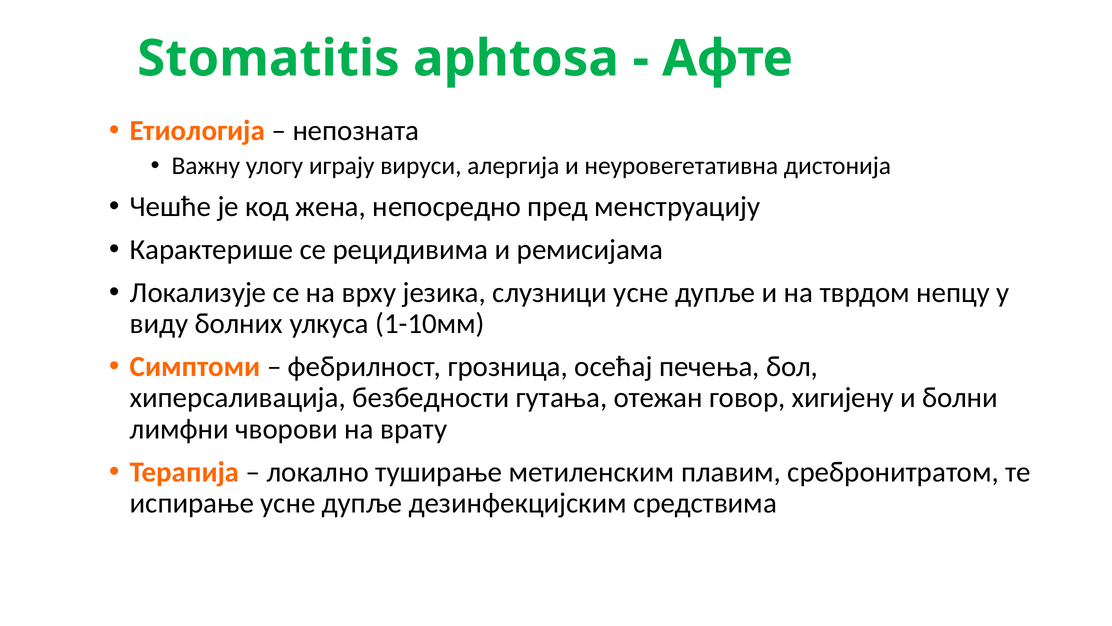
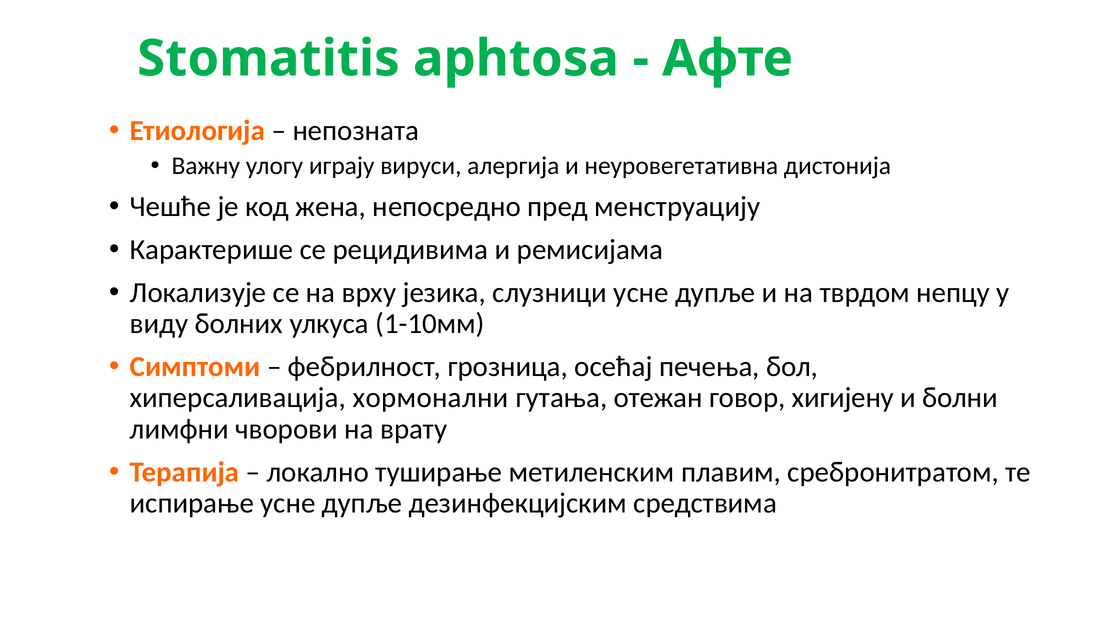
безбедности: безбедности -> хормонални
